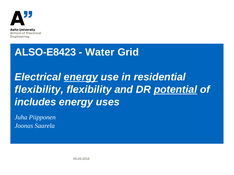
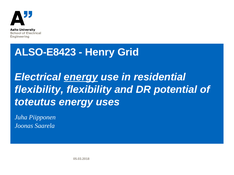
Water: Water -> Henry
potential underline: present -> none
includes: includes -> toteutus
